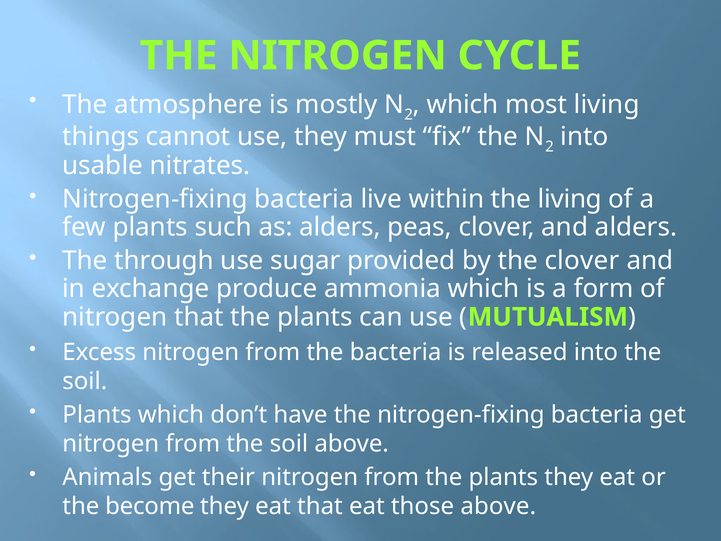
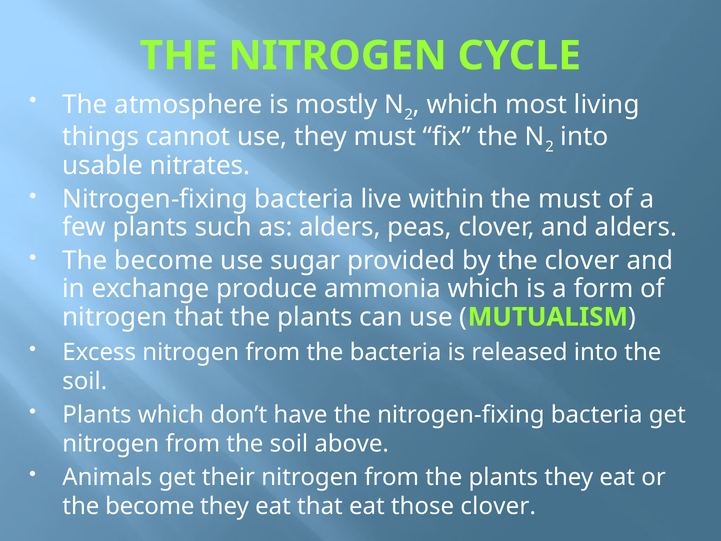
the living: living -> must
through at (164, 261): through -> become
those above: above -> clover
